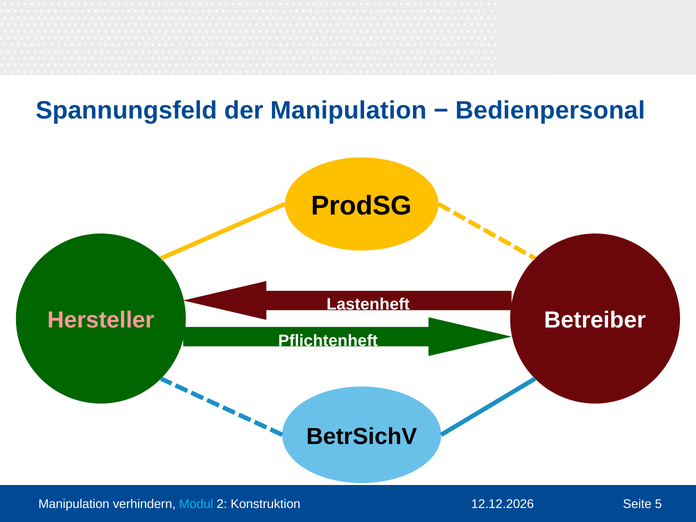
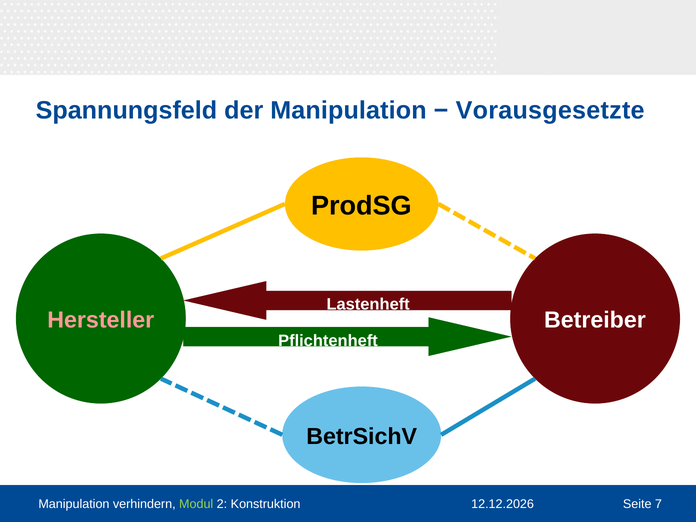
Bedienpersonal: Bedienpersonal -> Vorausgesetzte
Modul colour: light blue -> light green
5: 5 -> 7
